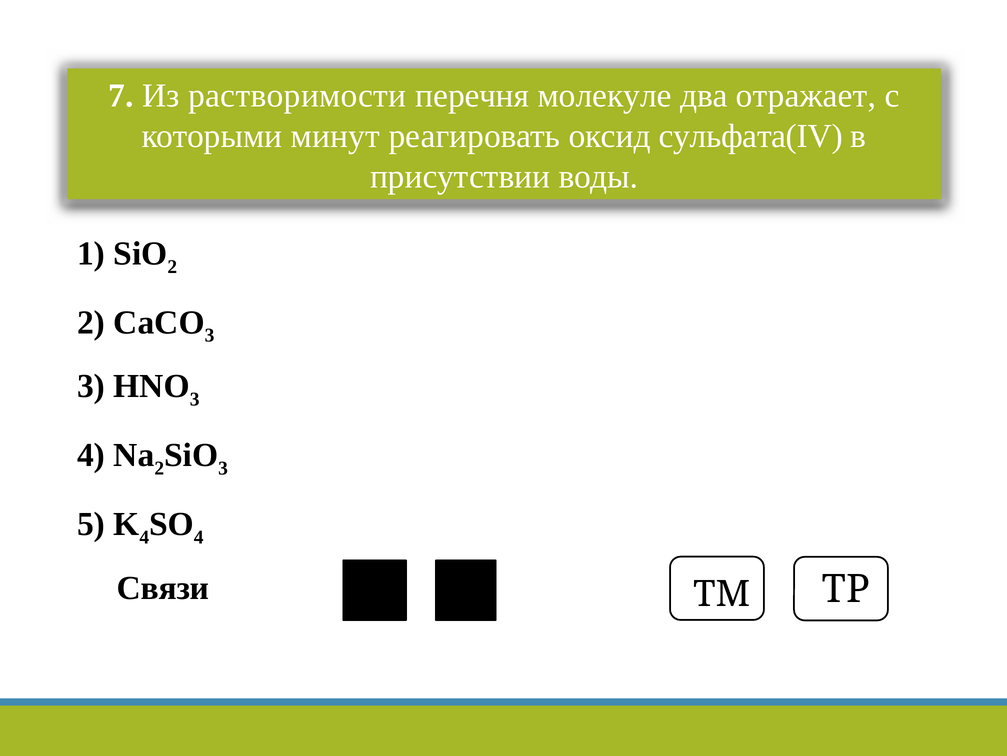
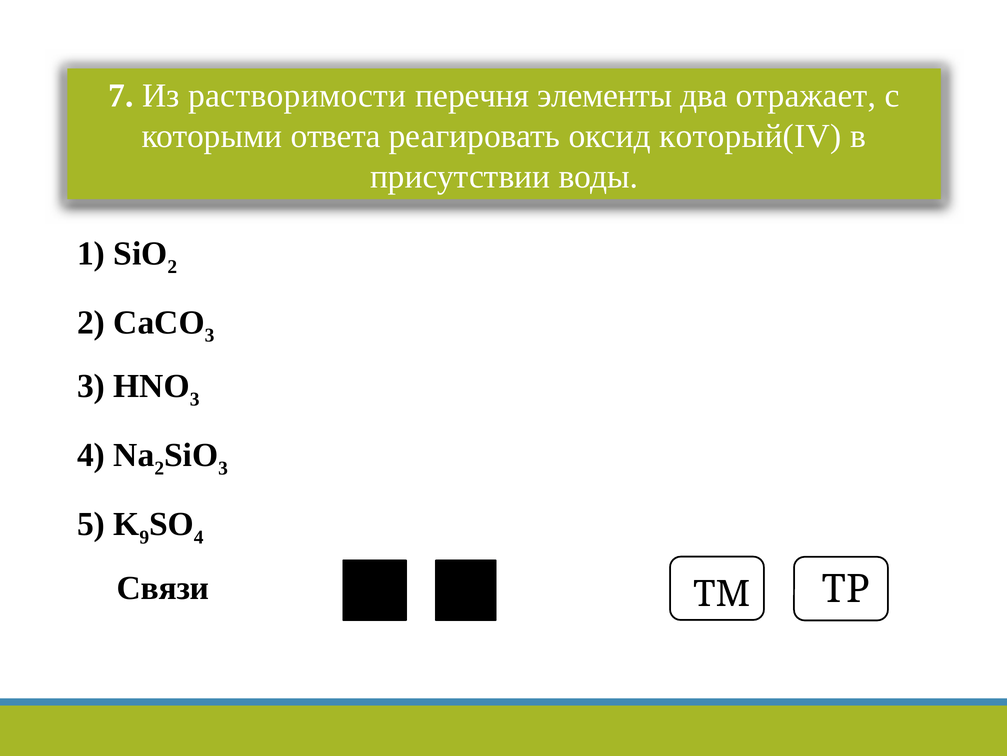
молекуле: молекуле -> элементы
минут: минут -> ответа
сульфата(IV: сульфата(IV -> который(IV
4 at (144, 537): 4 -> 9
